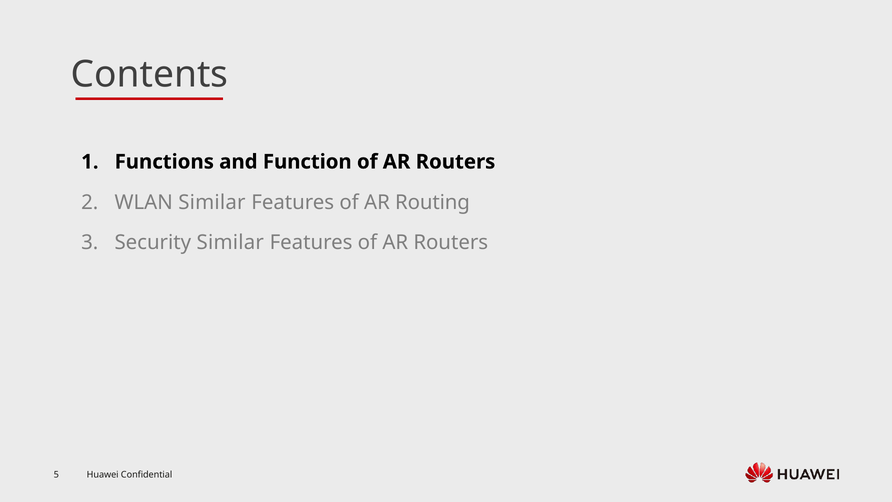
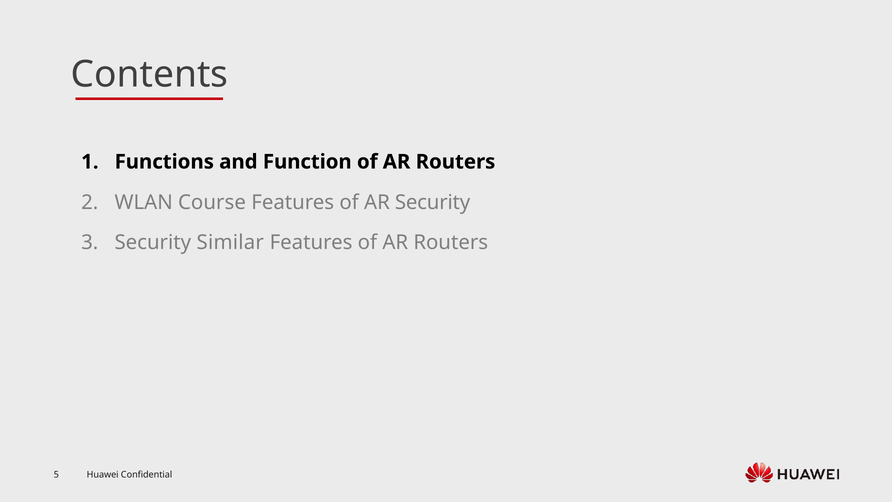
WLAN Similar: Similar -> Course
AR Routing: Routing -> Security
